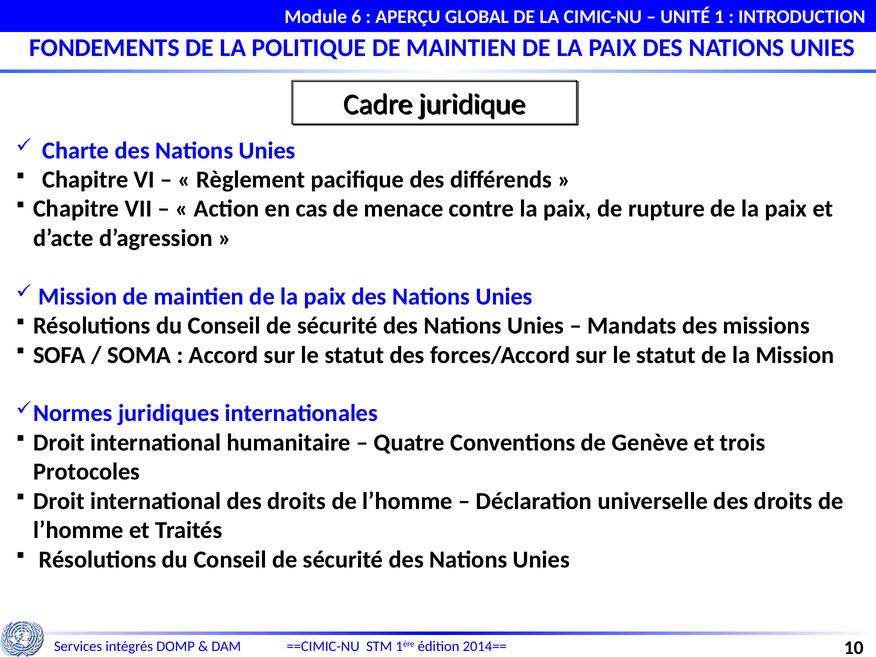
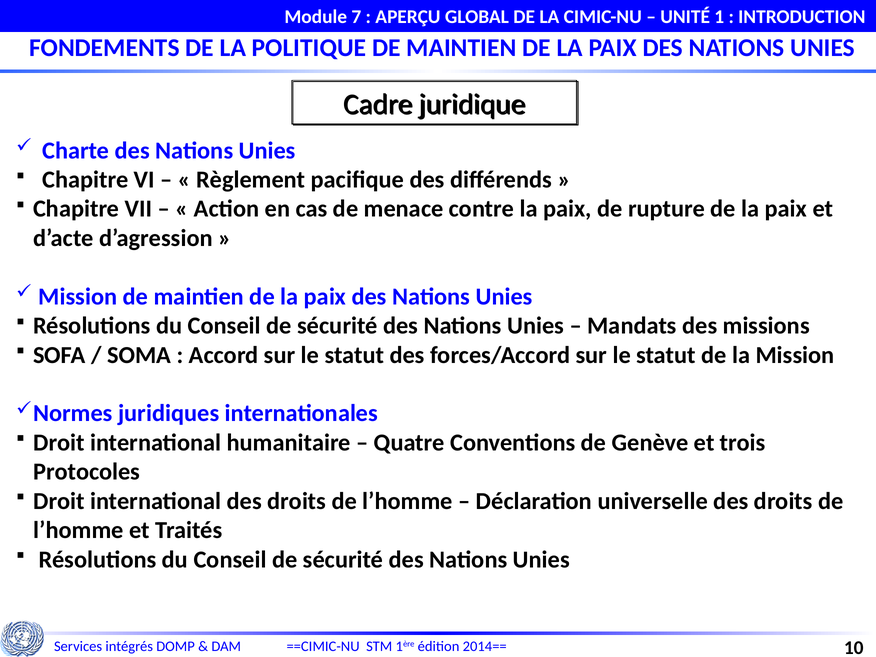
6: 6 -> 7
